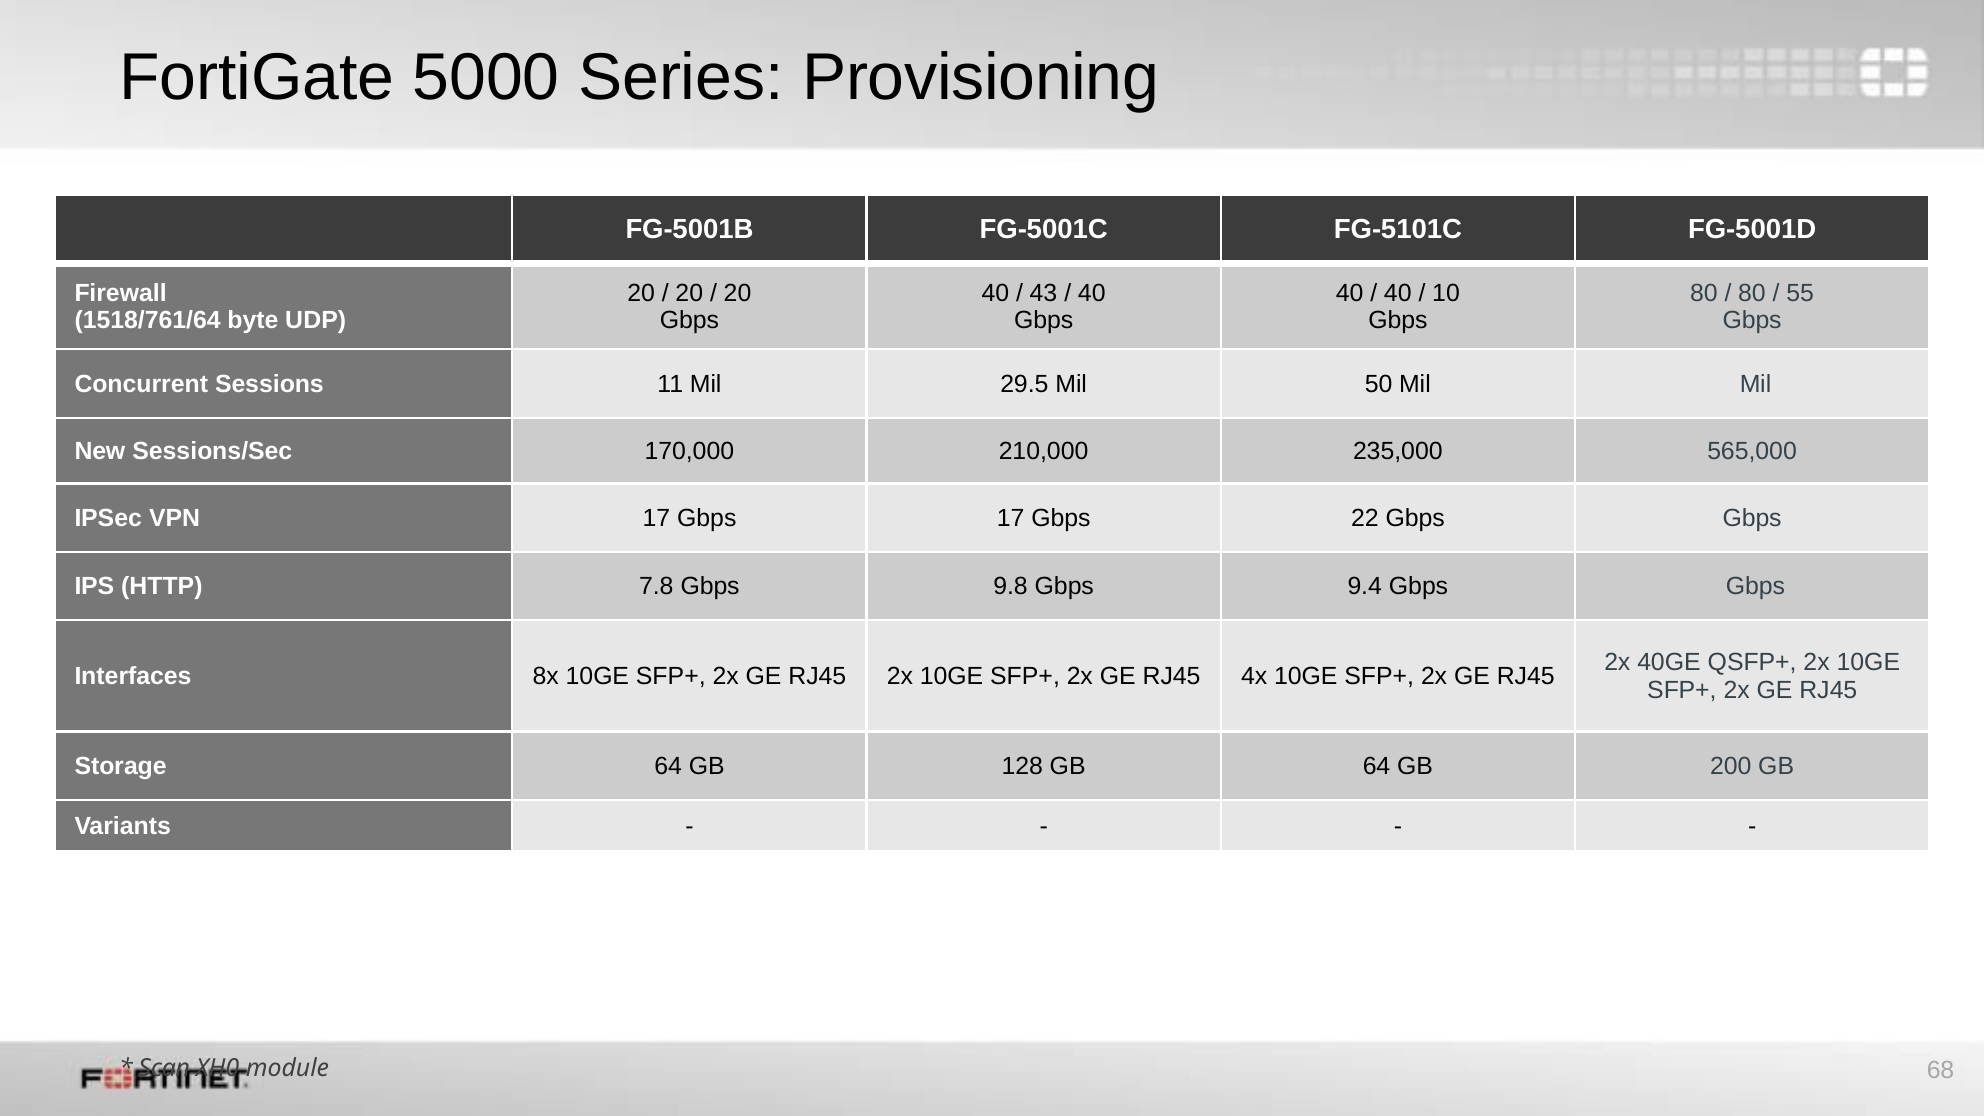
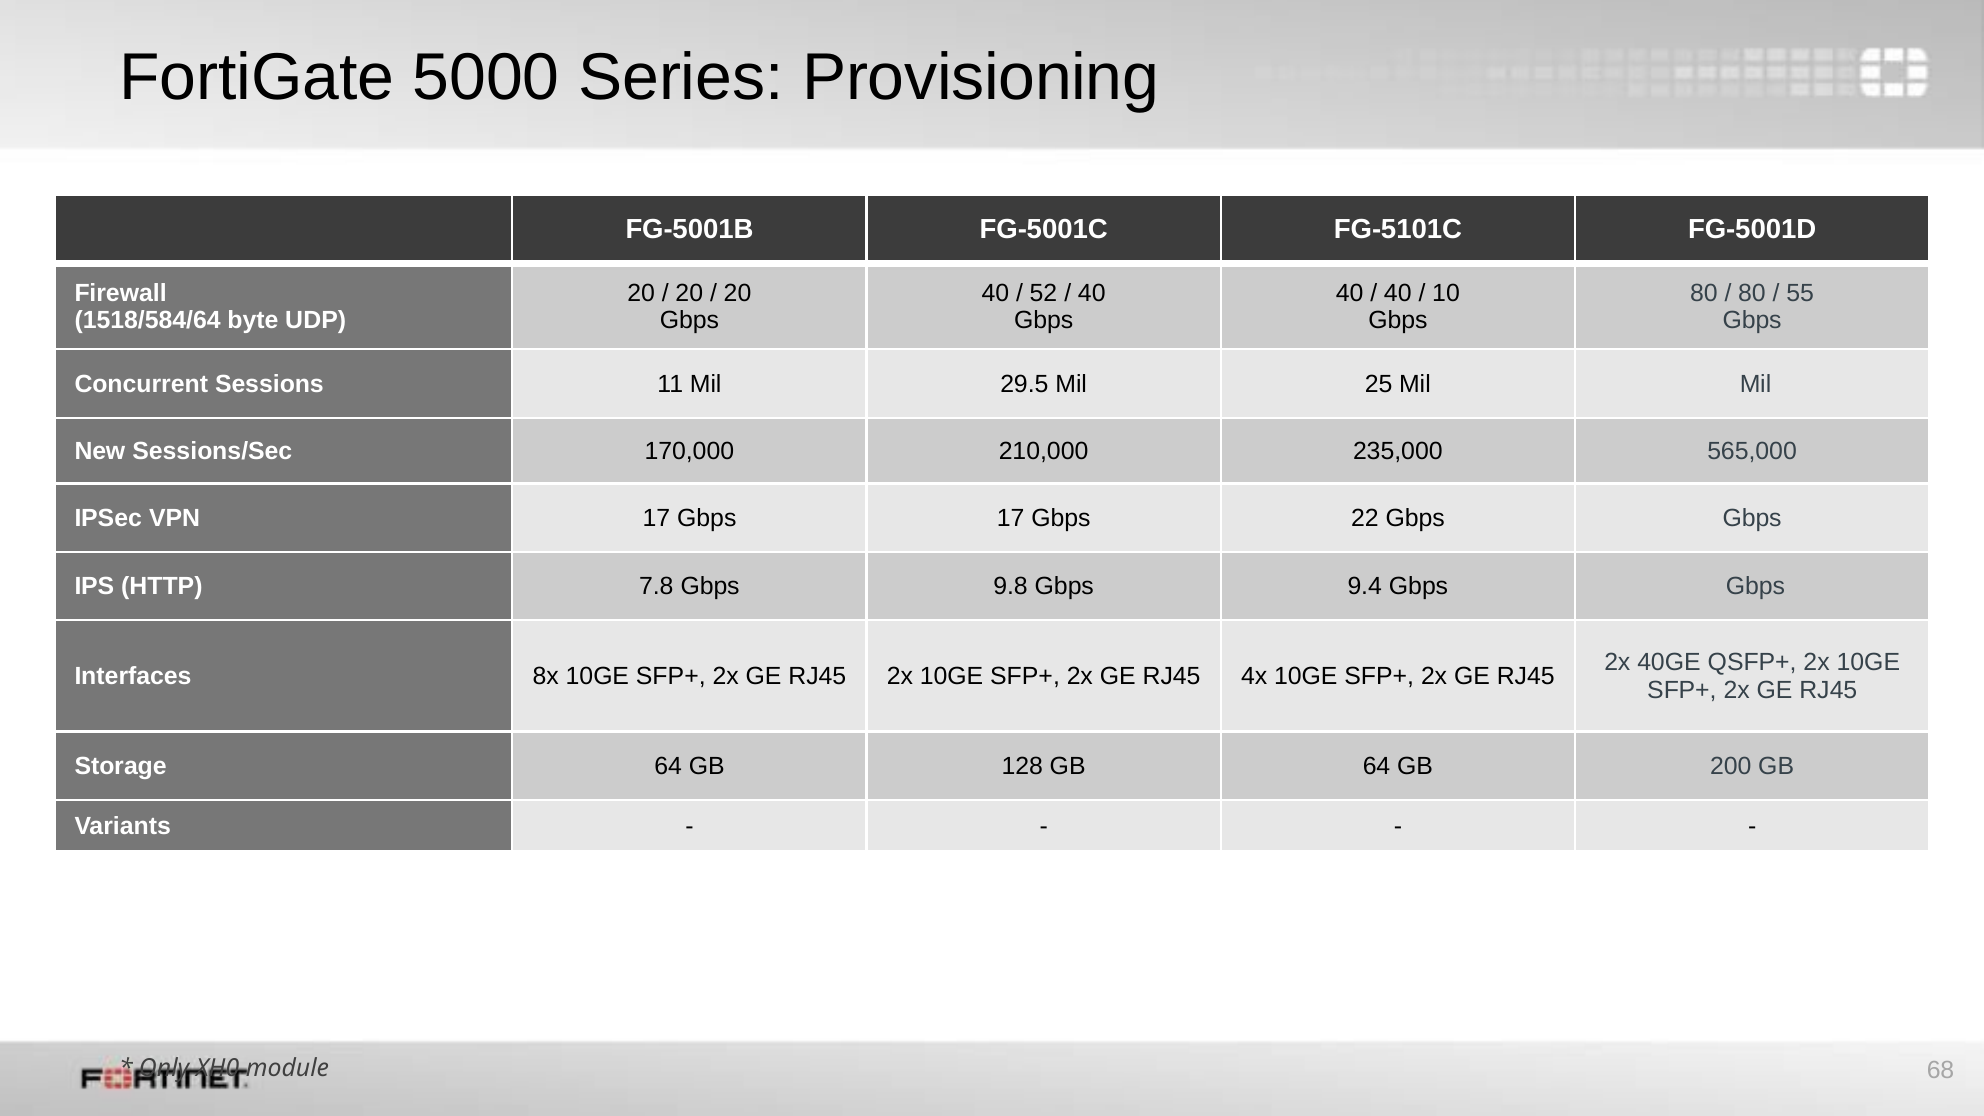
43: 43 -> 52
1518/761/64: 1518/761/64 -> 1518/584/64
50: 50 -> 25
Scan: Scan -> Only
